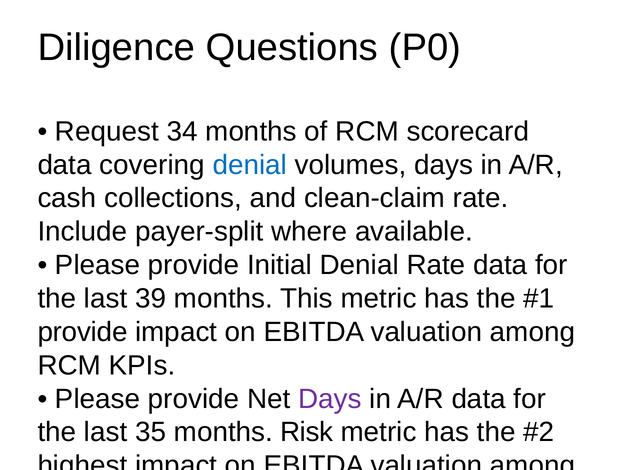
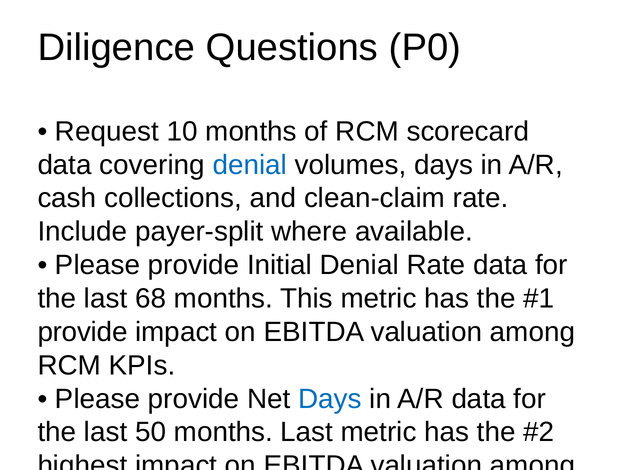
34: 34 -> 10
39: 39 -> 68
Days at (330, 399) colour: purple -> blue
35: 35 -> 50
months Risk: Risk -> Last
